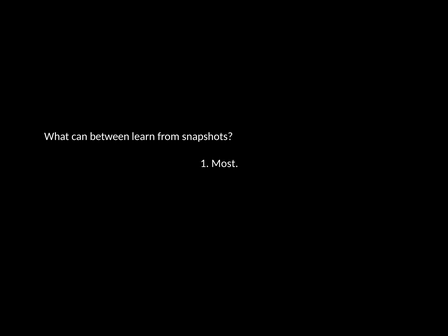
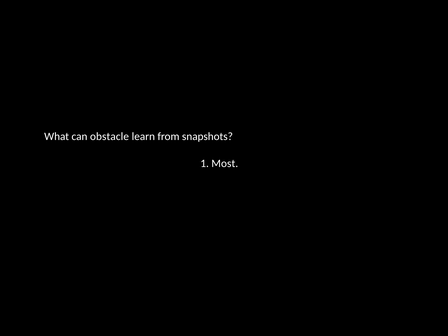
between: between -> obstacle
